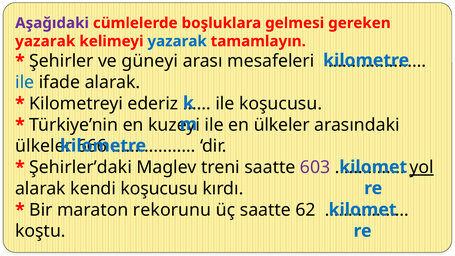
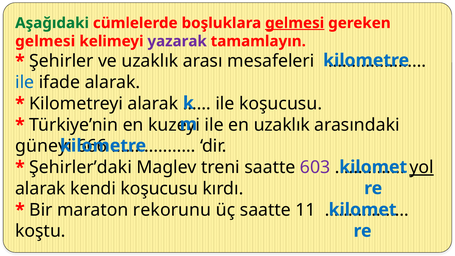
Aşağıdaki colour: purple -> green
gelmesi at (295, 23) underline: none -> present
yazarak at (45, 41): yazarak -> gelmesi
yazarak at (177, 41) colour: blue -> purple
ve güneyi: güneyi -> uzaklık
Kilometreyi ederiz: ederiz -> alarak
en ülkeler: ülkeler -> uzaklık
ülkeler at (44, 146): ülkeler -> güneyi
62: 62 -> 11
